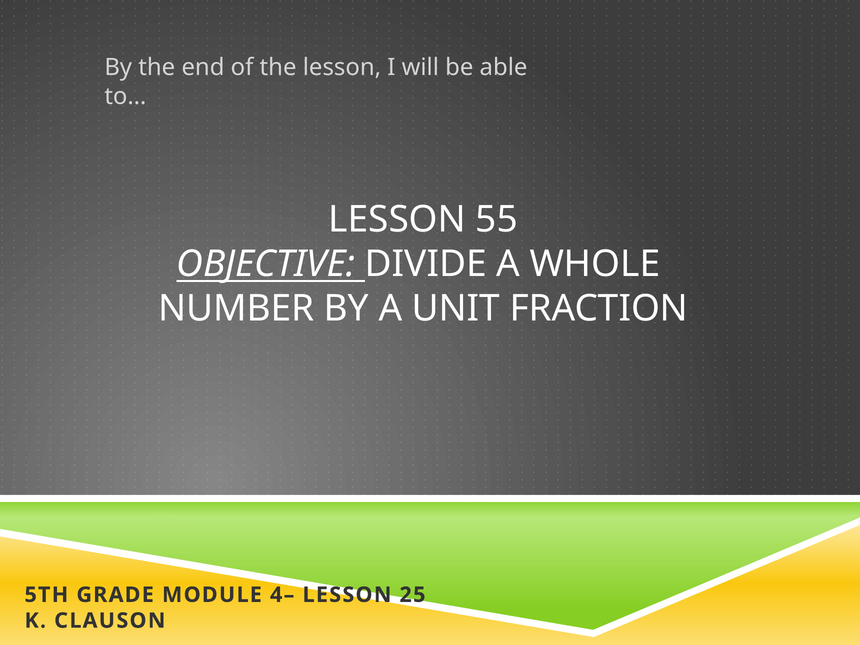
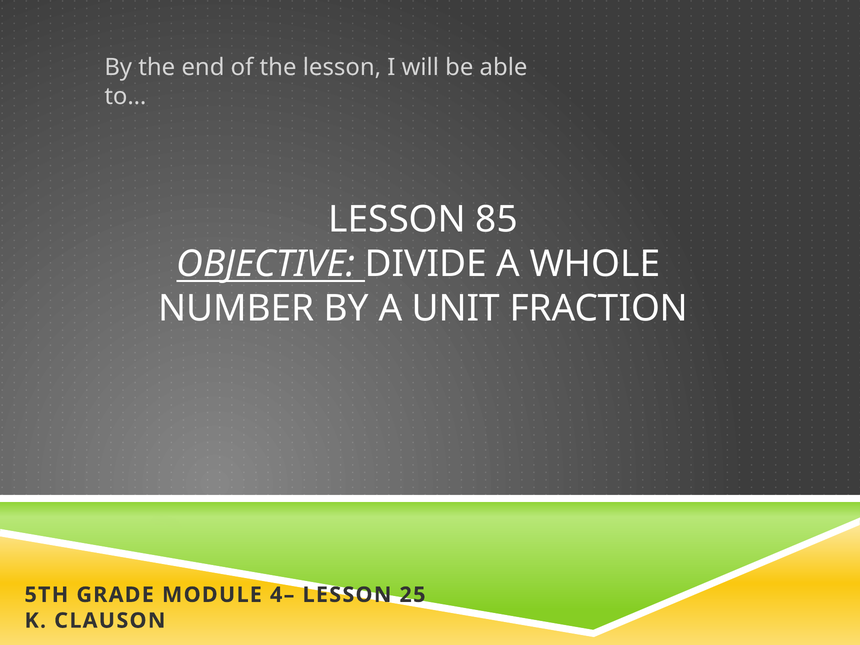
55: 55 -> 85
